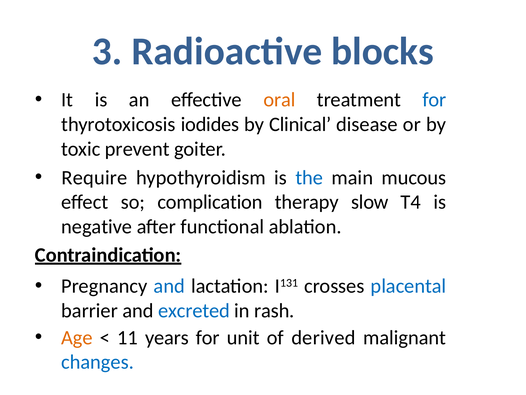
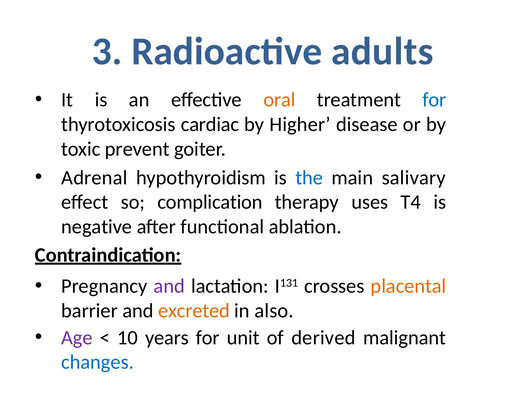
blocks: blocks -> adults
iodides: iodides -> cardiac
Clinical: Clinical -> Higher
Require: Require -> Adrenal
mucous: mucous -> salivary
slow: slow -> uses
and at (169, 286) colour: blue -> purple
placental colour: blue -> orange
excreted colour: blue -> orange
rash: rash -> also
Age colour: orange -> purple
11: 11 -> 10
